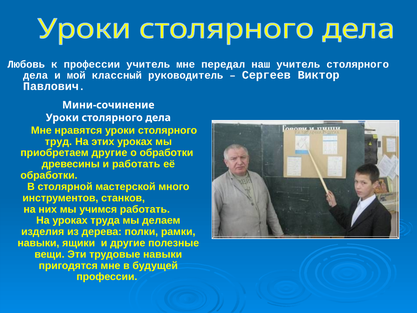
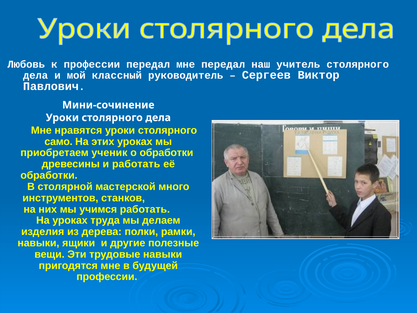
профессии учитель: учитель -> передал
труд: труд -> само
приобретаем другие: другие -> ученик
